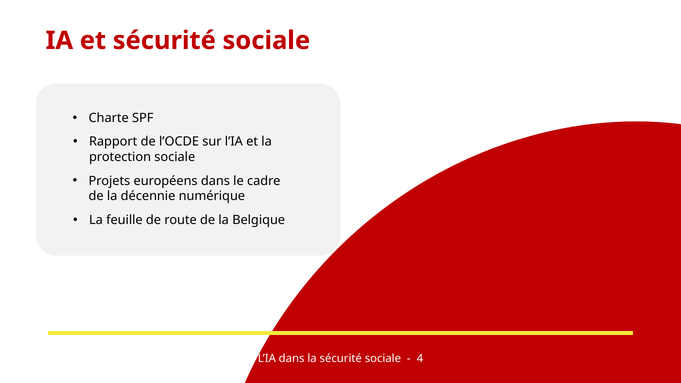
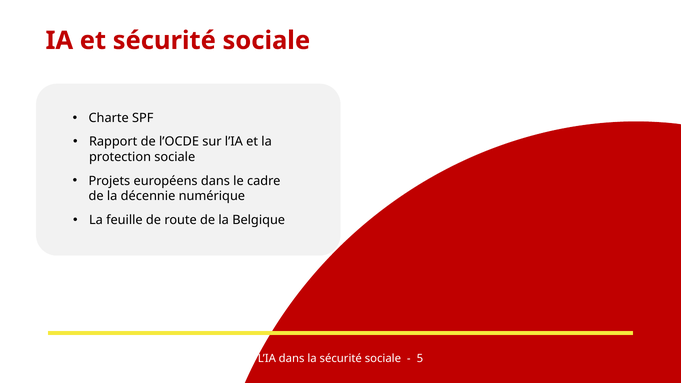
4: 4 -> 5
